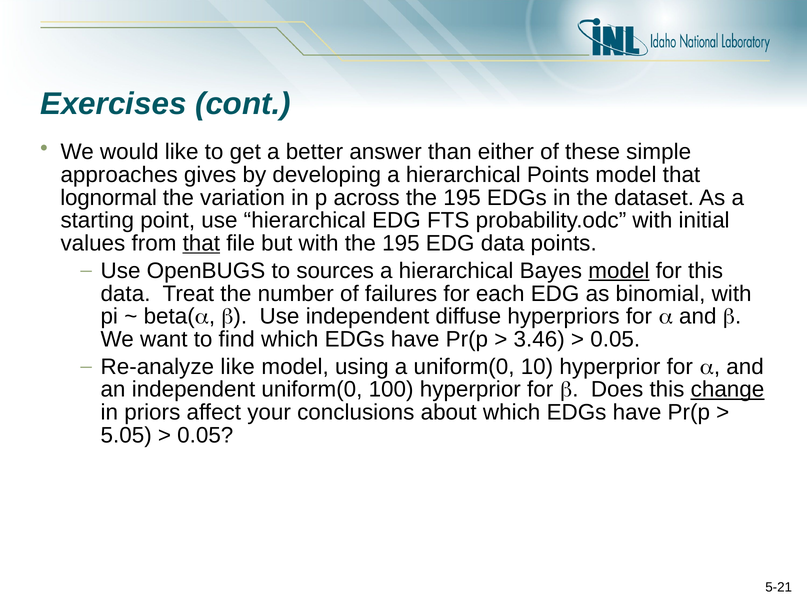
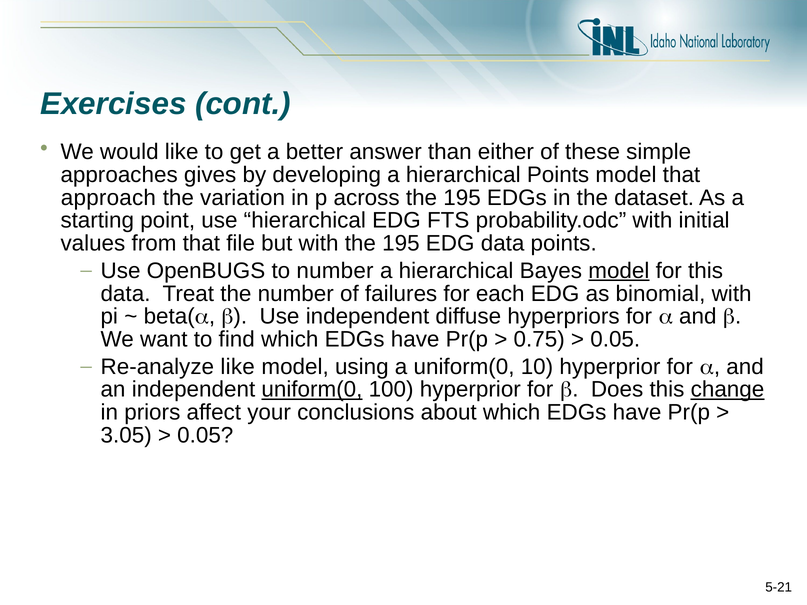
lognormal: lognormal -> approach
that at (201, 243) underline: present -> none
to sources: sources -> number
3.46: 3.46 -> 0.75
uniform(0 at (312, 390) underline: none -> present
5.05: 5.05 -> 3.05
